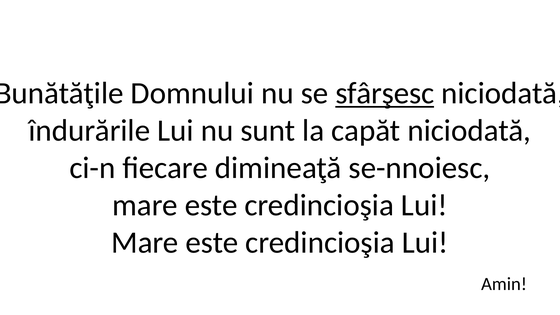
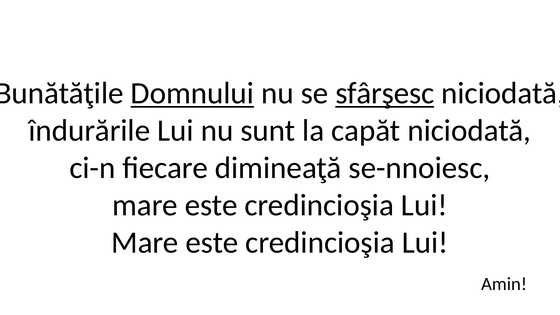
Domnului underline: none -> present
